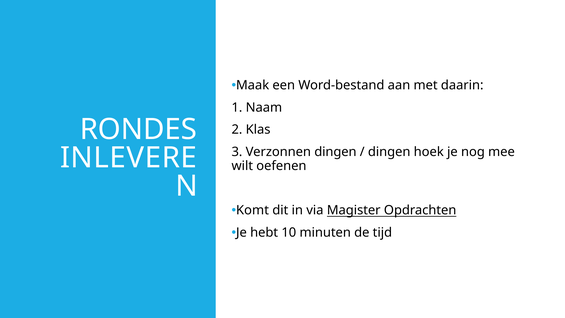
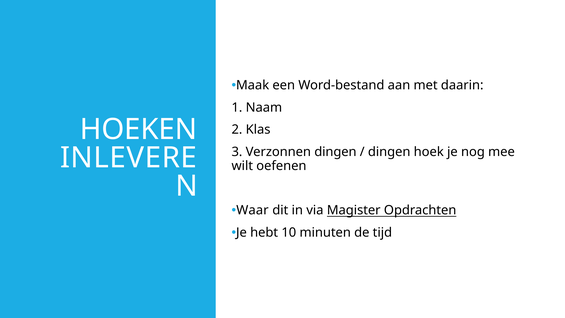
RONDES: RONDES -> HOEKEN
Komt: Komt -> Waar
